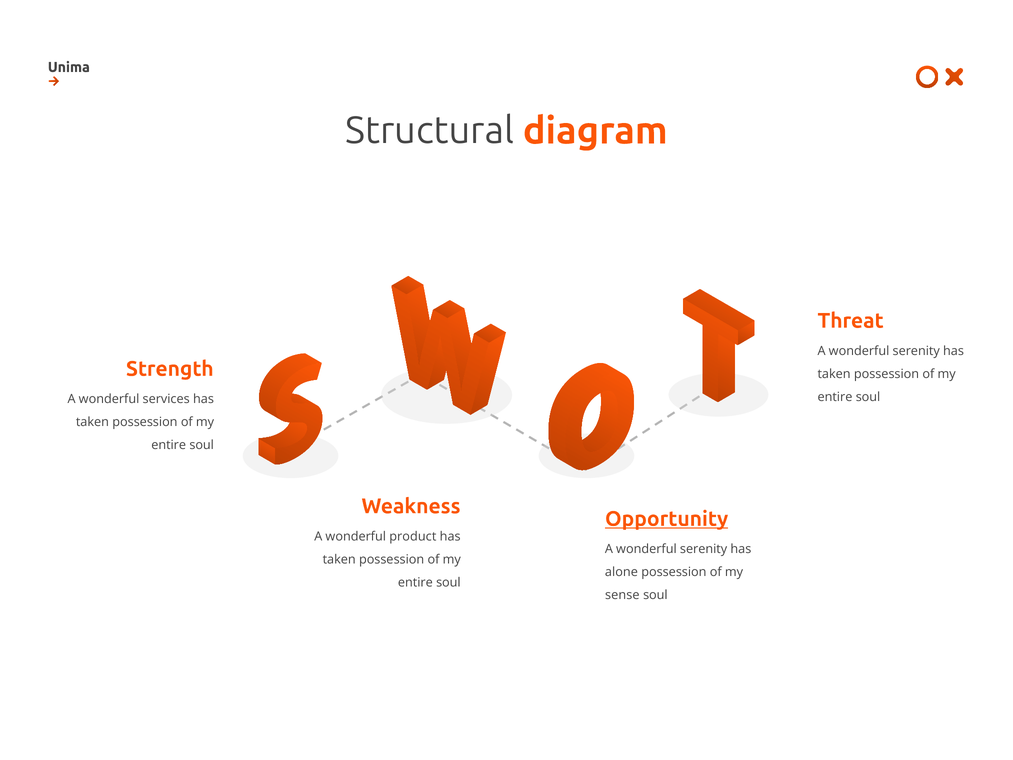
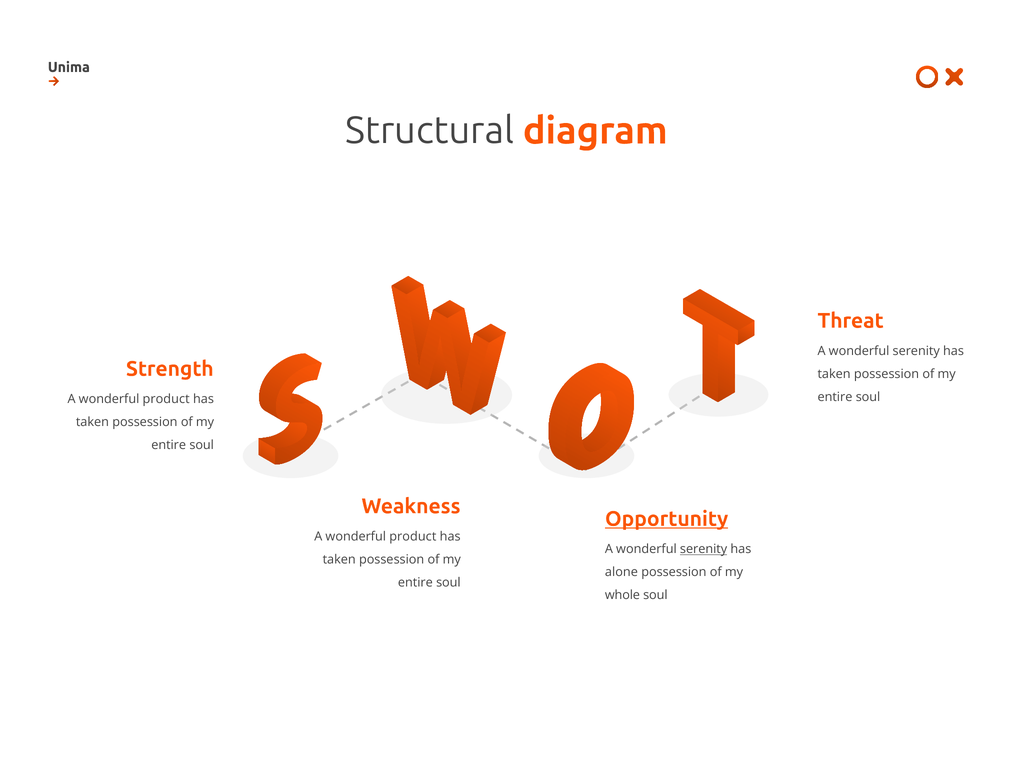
services at (166, 399): services -> product
serenity at (704, 549) underline: none -> present
sense: sense -> whole
